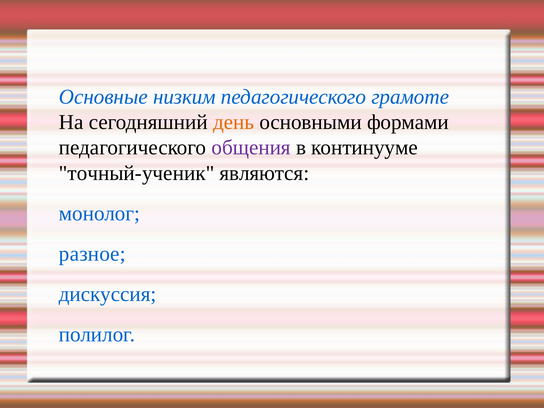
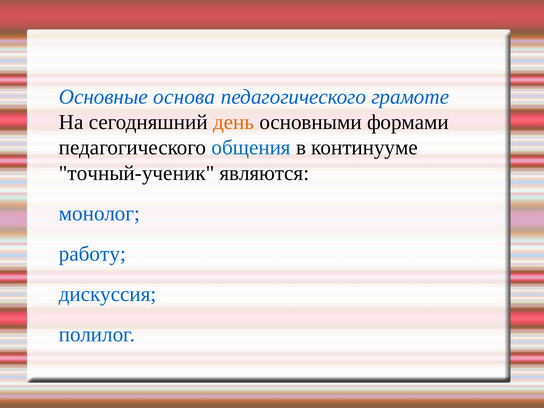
низким: низким -> основа
общения colour: purple -> blue
разное: разное -> работу
